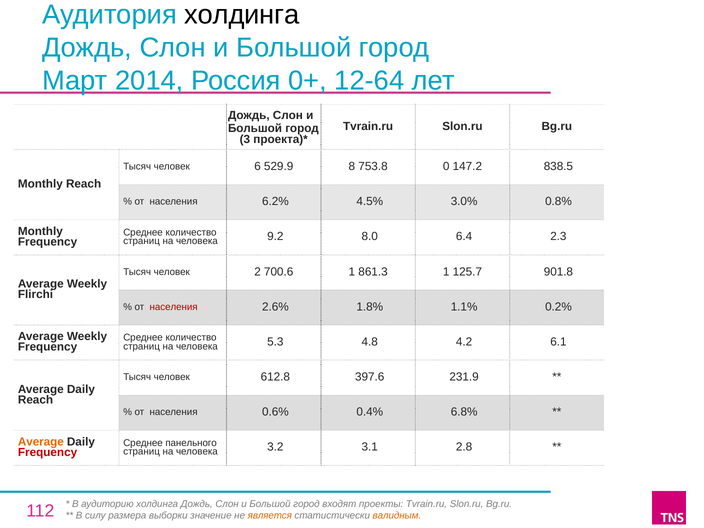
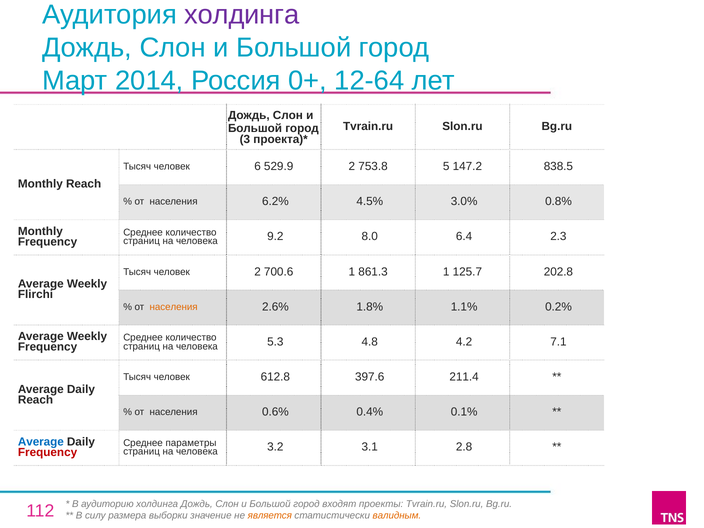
холдинга at (242, 15) colour: black -> purple
529.9 8: 8 -> 2
0: 0 -> 5
901.8: 901.8 -> 202.8
населения at (174, 307) colour: red -> orange
6.1: 6.1 -> 7.1
231.9: 231.9 -> 211.4
6.8%: 6.8% -> 0.1%
Average at (41, 442) colour: orange -> blue
панельного: панельного -> параметры
